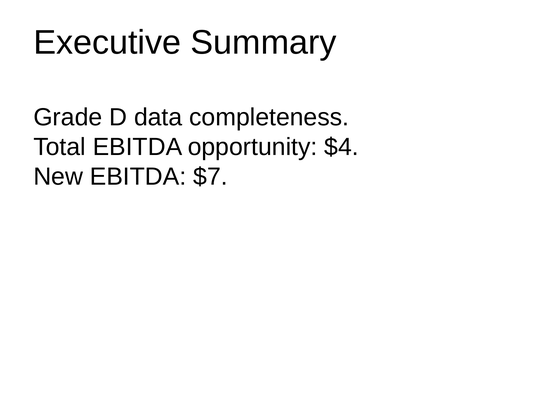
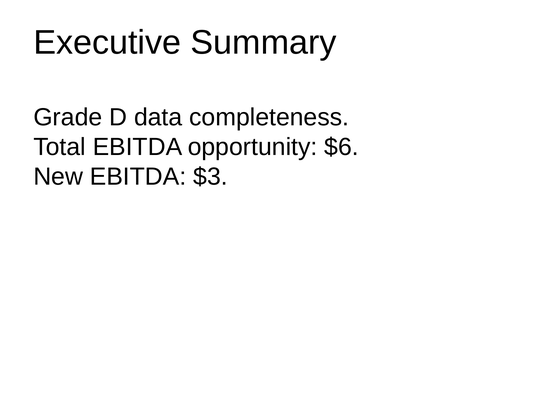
$4: $4 -> $6
$7: $7 -> $3
